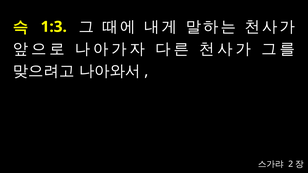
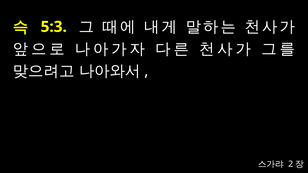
1:3: 1:3 -> 5:3
